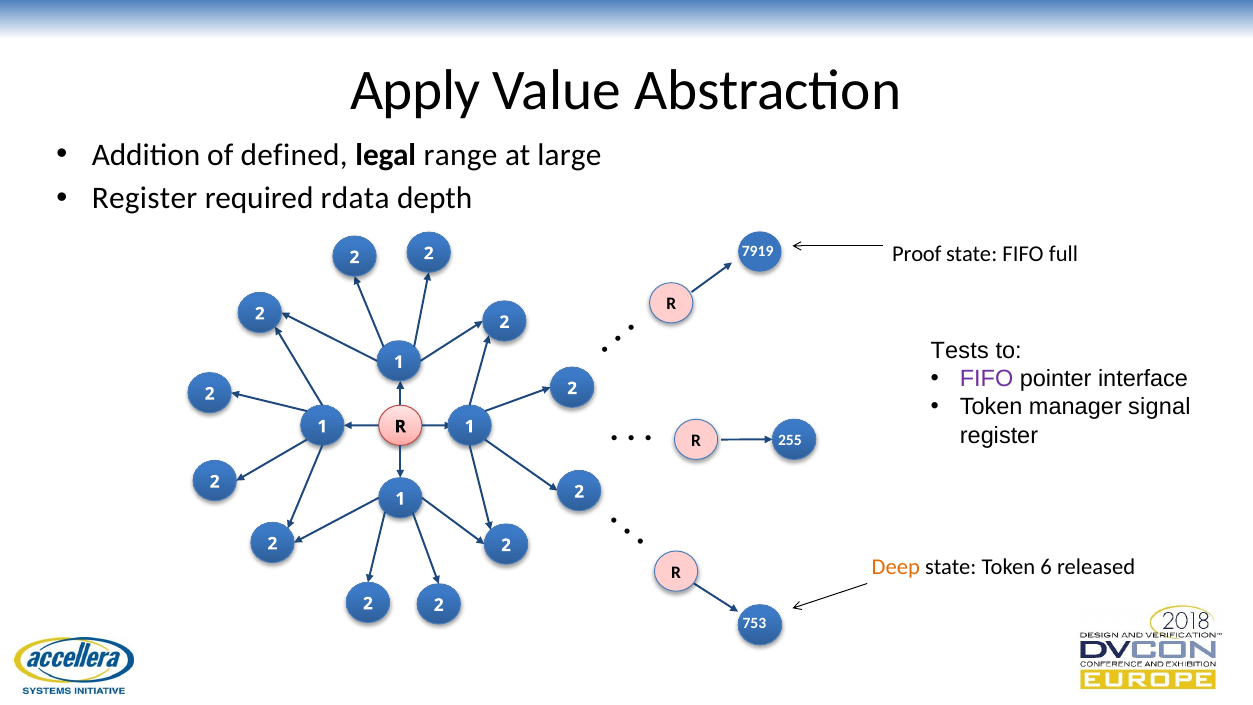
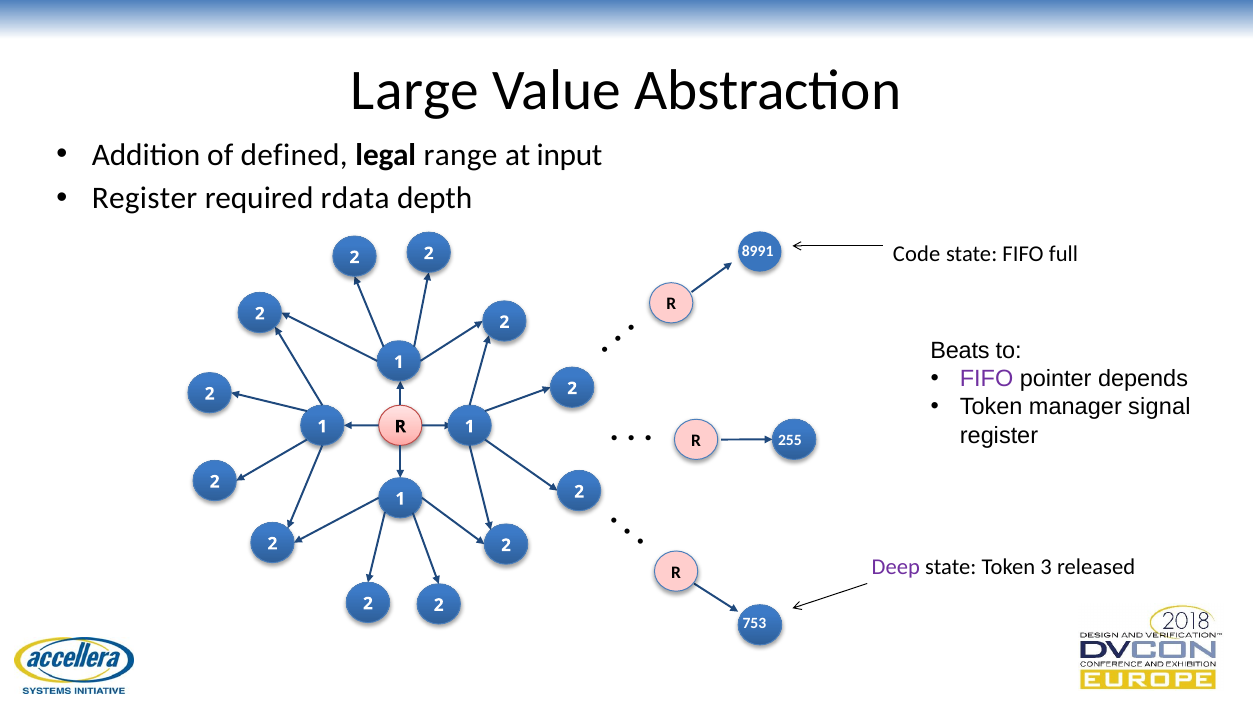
Apply: Apply -> Large
large: large -> input
Proof: Proof -> Code
7919: 7919 -> 8991
Tests: Tests -> Beats
interface: interface -> depends
Deep colour: orange -> purple
6: 6 -> 3
